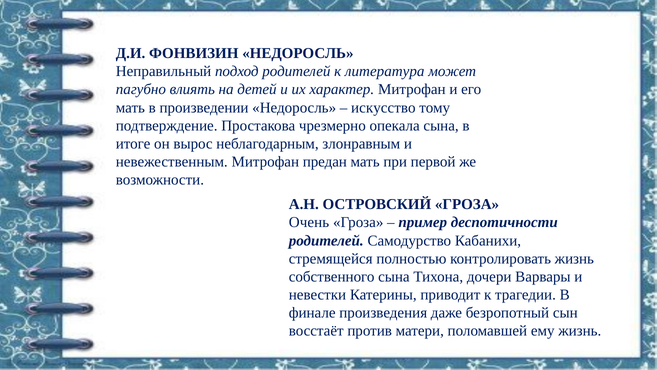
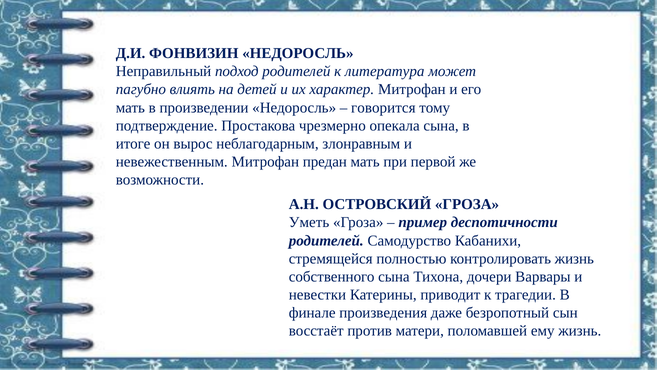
искусство: искусство -> говорится
Очень: Очень -> Уметь
